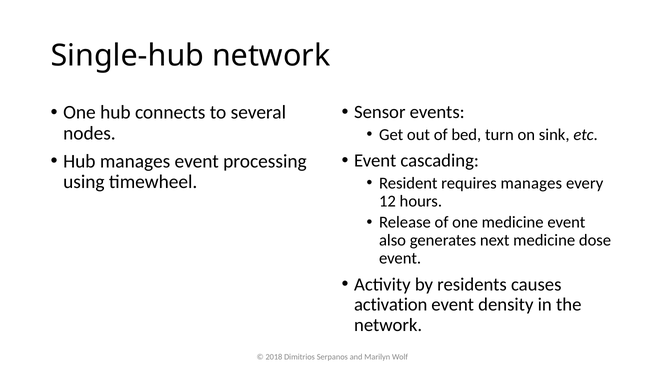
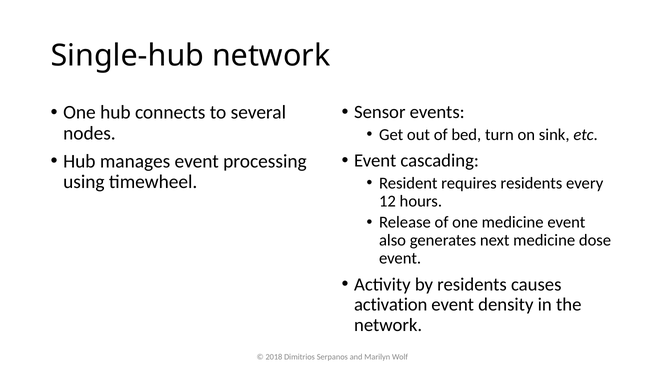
requires manages: manages -> residents
